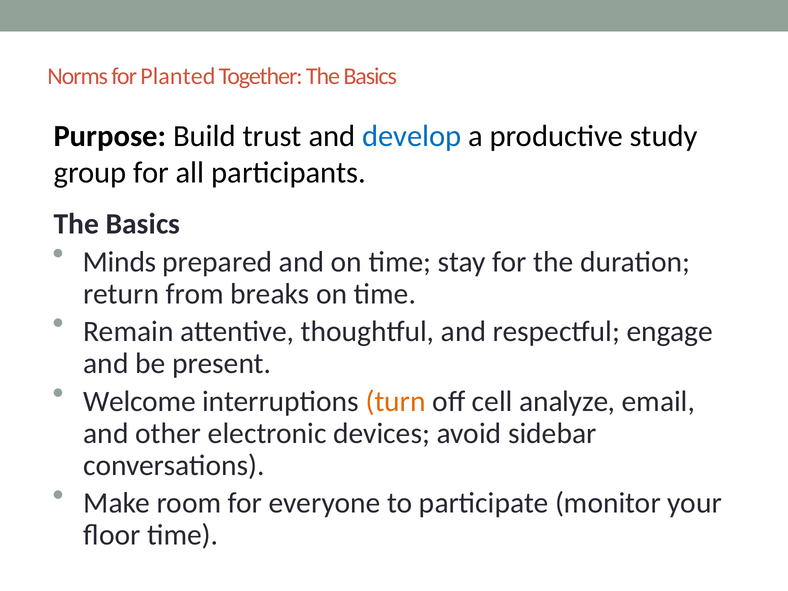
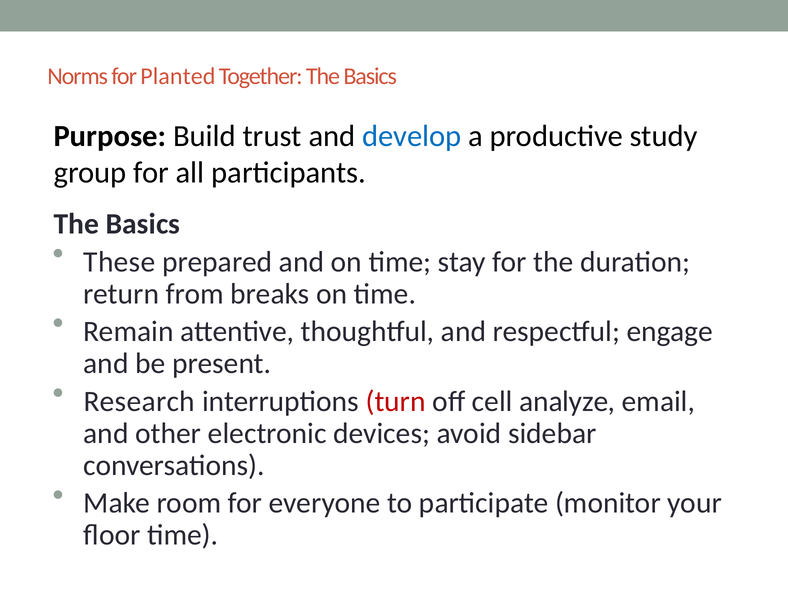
Minds: Minds -> These
Welcome: Welcome -> Research
turn colour: orange -> red
